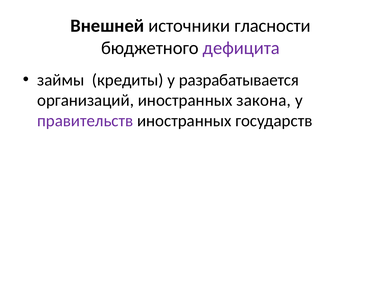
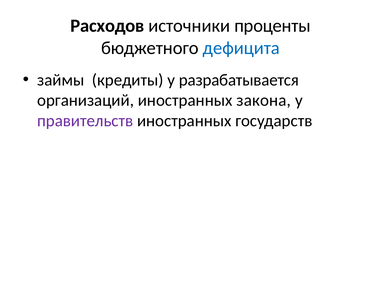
Внешней: Внешней -> Расходов
гласности: гласности -> проценты
дефицита colour: purple -> blue
